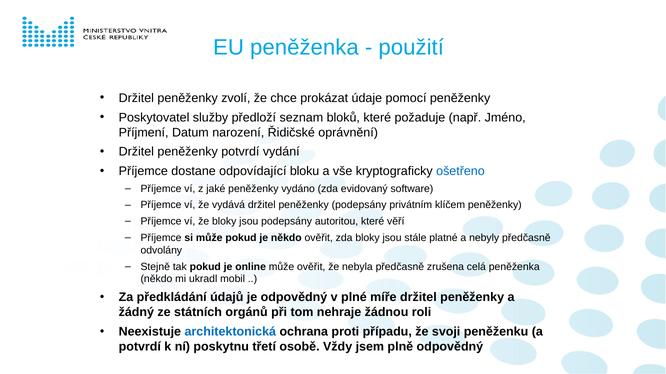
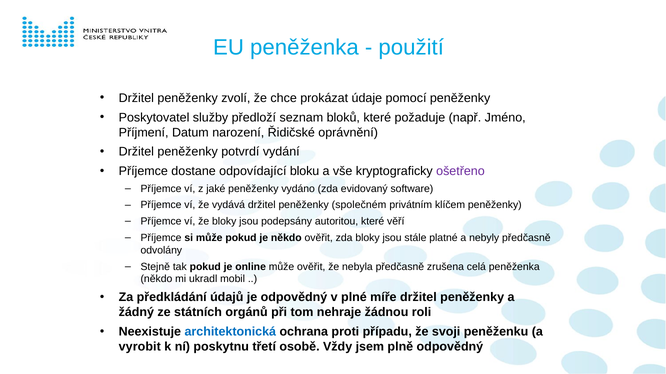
ošetřeno colour: blue -> purple
peněženky podepsány: podepsány -> společném
potvrdí at (140, 347): potvrdí -> vyrobit
